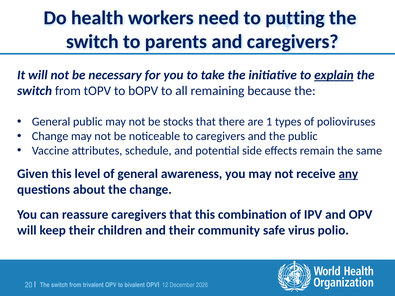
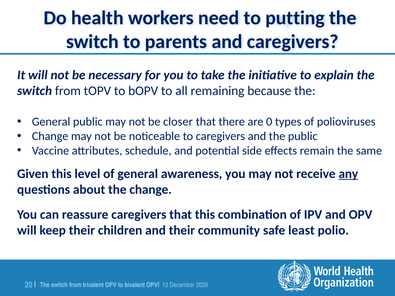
explain underline: present -> none
stocks: stocks -> closer
1: 1 -> 0
virus: virus -> least
